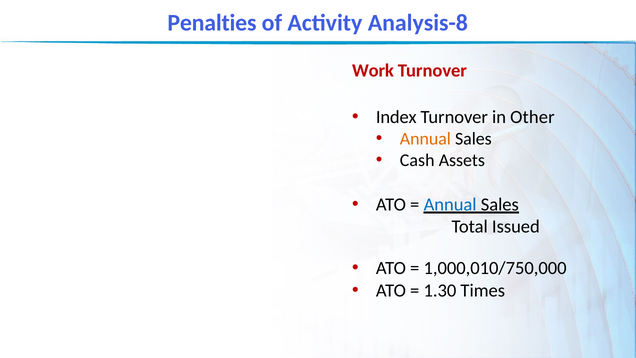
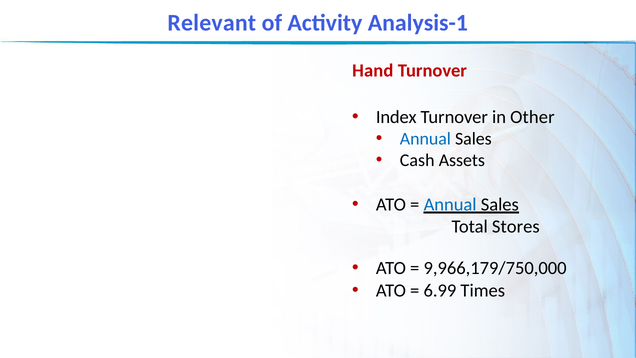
Penalties: Penalties -> Relevant
Analysis-8: Analysis-8 -> Analysis-1
Work: Work -> Hand
Annual at (425, 139) colour: orange -> blue
Issued: Issued -> Stores
1,000,010/750,000: 1,000,010/750,000 -> 9,966,179/750,000
1.30: 1.30 -> 6.99
